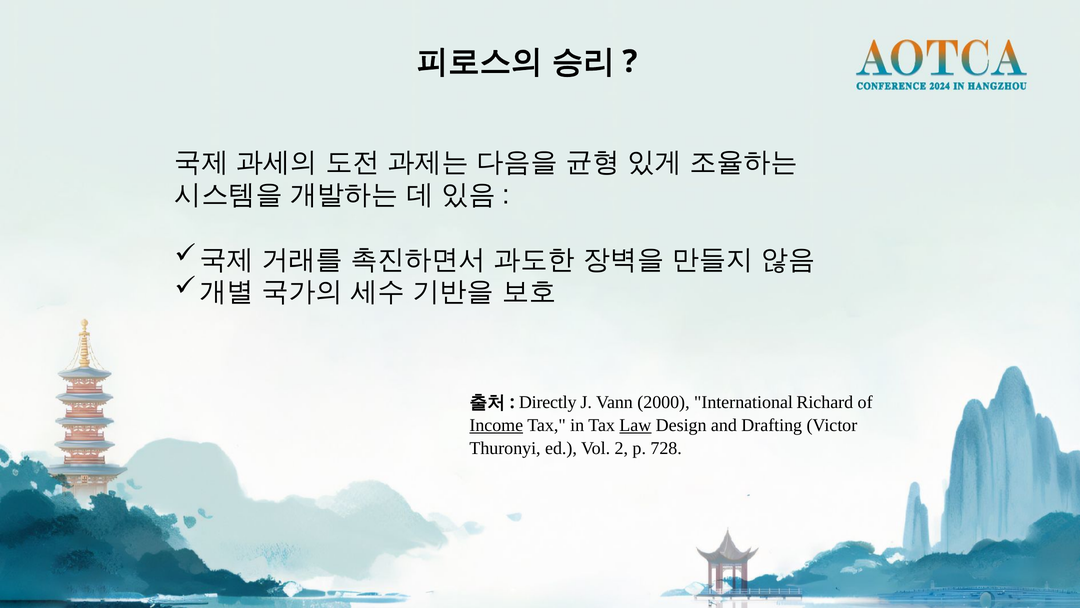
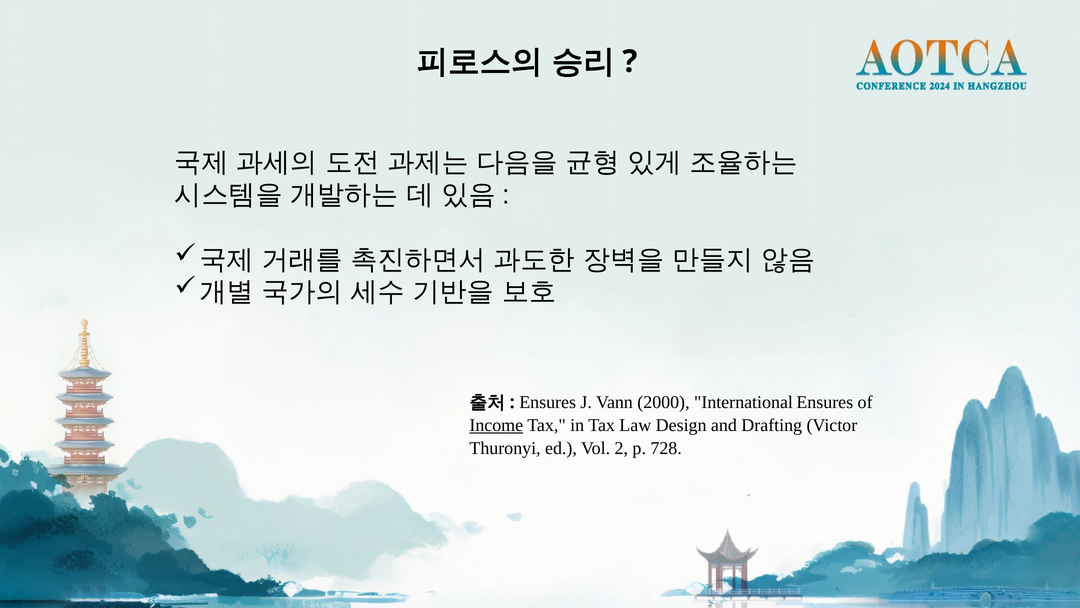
Directly at (548, 402): Directly -> Ensures
International Richard: Richard -> Ensures
Law underline: present -> none
